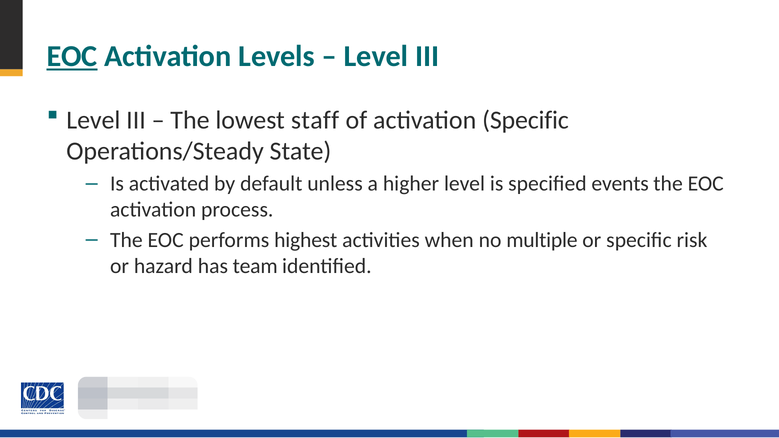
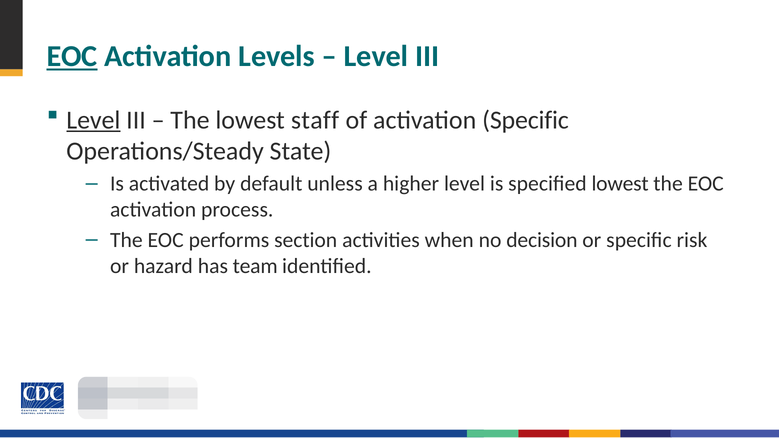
Level at (93, 120) underline: none -> present
specified events: events -> lowest
highest: highest -> section
multiple: multiple -> decision
